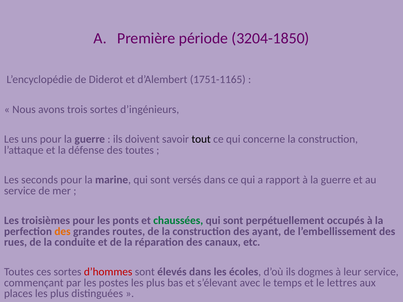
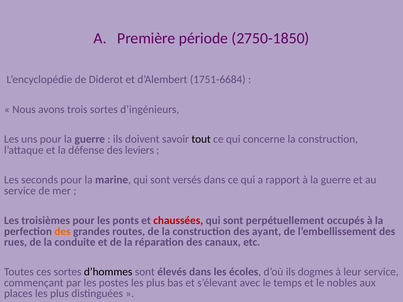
3204-1850: 3204-1850 -> 2750-1850
1751-1165: 1751-1165 -> 1751-6684
des toutes: toutes -> leviers
chaussées colour: green -> red
d’hommes colour: red -> black
lettres: lettres -> nobles
